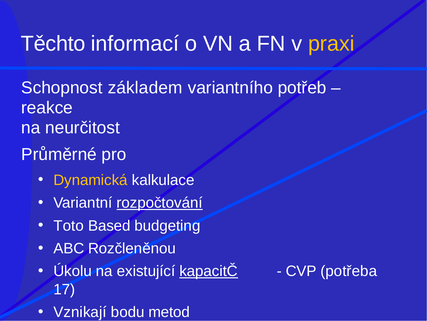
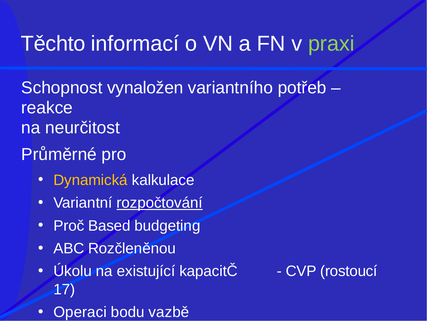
praxi colour: yellow -> light green
základem: základem -> vynaložen
Toto: Toto -> Proč
kapacitČ underline: present -> none
potřeba: potřeba -> rostoucí
Vznikají: Vznikají -> Operaci
metod: metod -> vazbě
